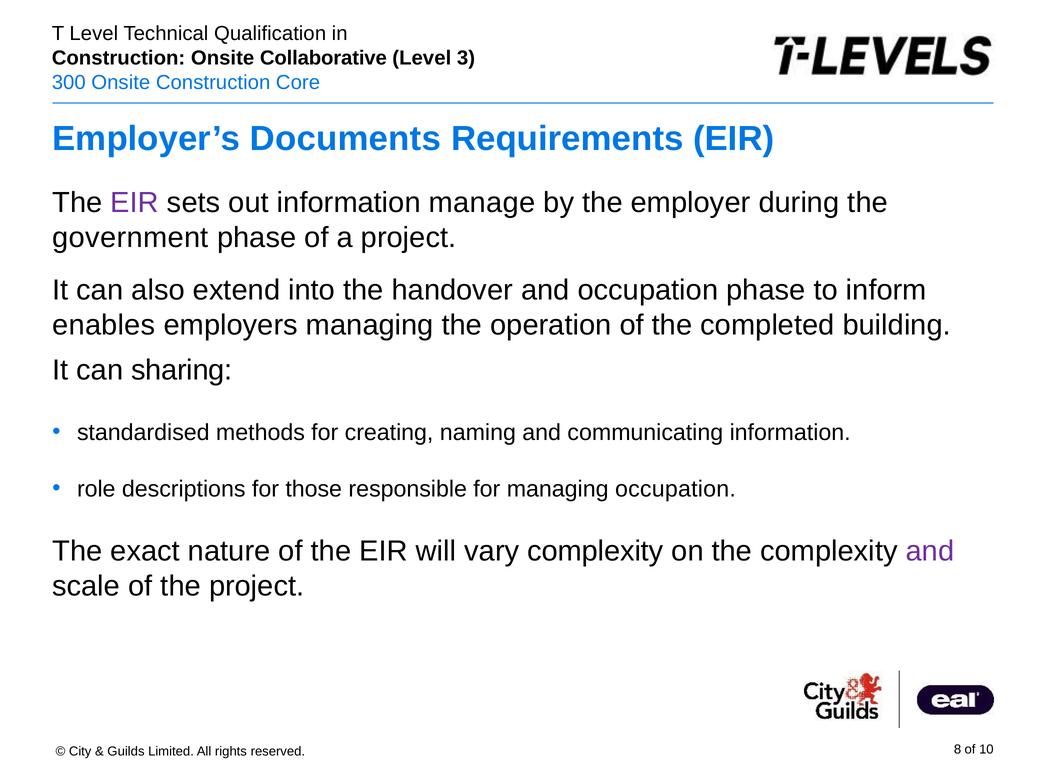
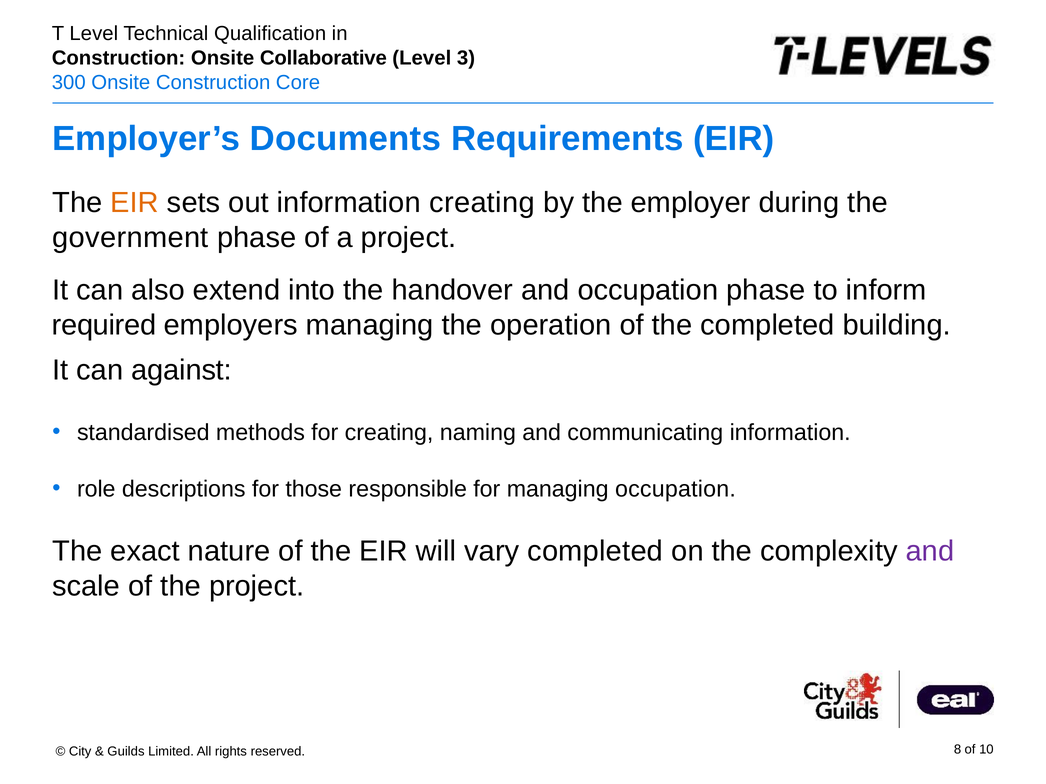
EIR at (135, 203) colour: purple -> orange
information manage: manage -> creating
enables: enables -> required
sharing: sharing -> against
vary complexity: complexity -> completed
